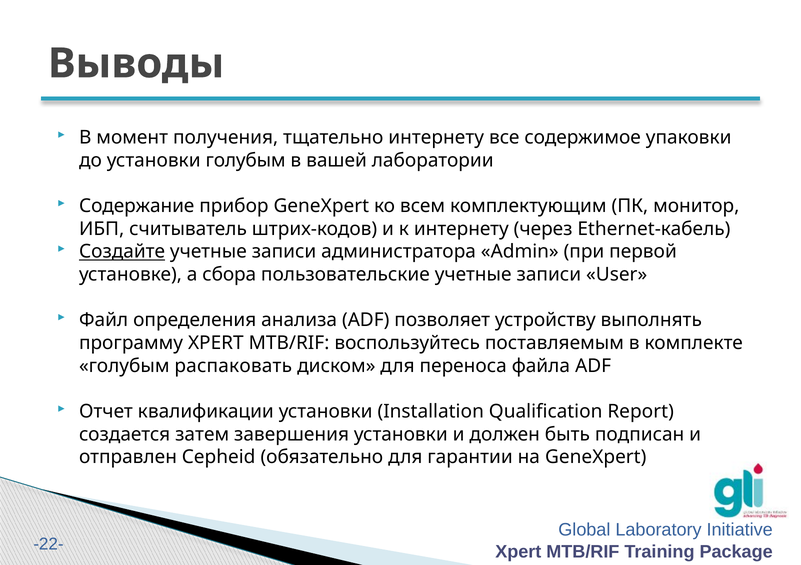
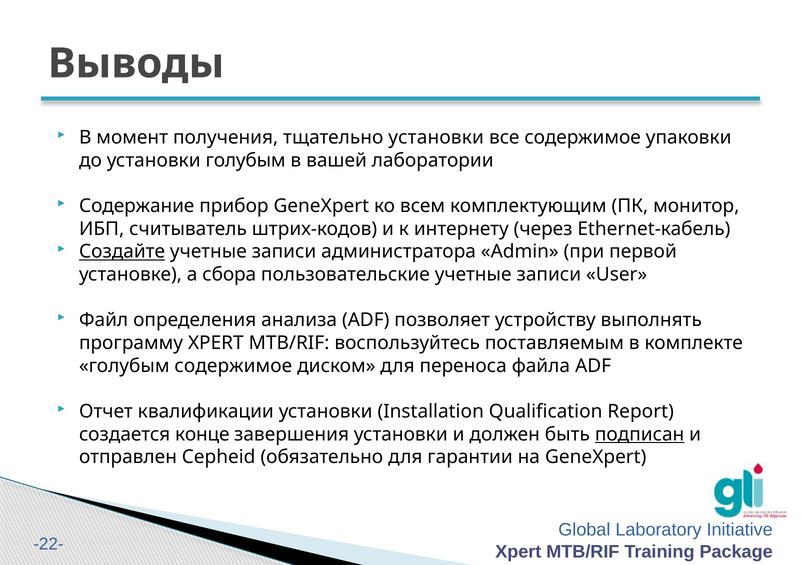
тщательно интернету: интернету -> установки
голубым распаковать: распаковать -> содержимое
затем: затем -> конце
подписан underline: none -> present
